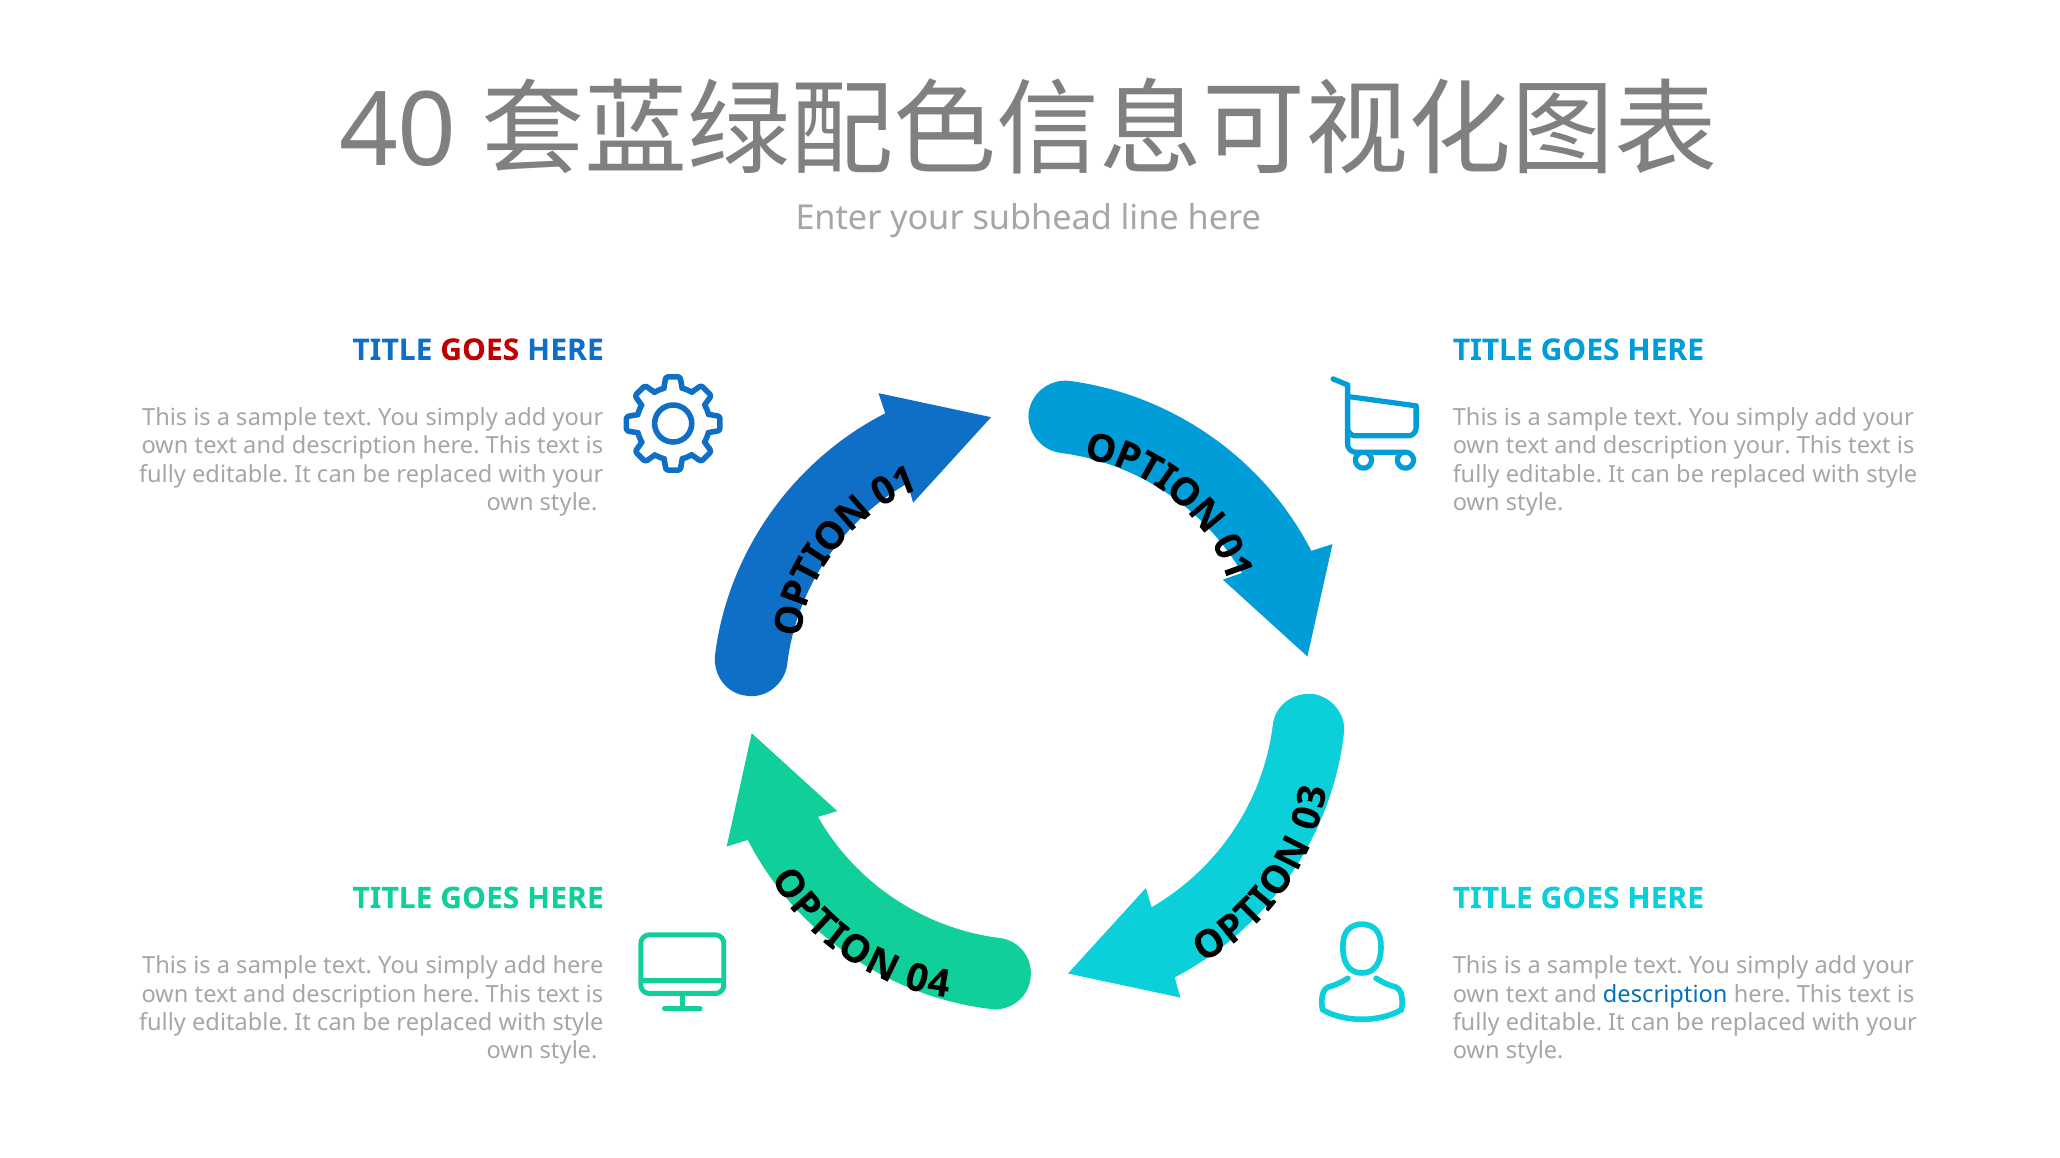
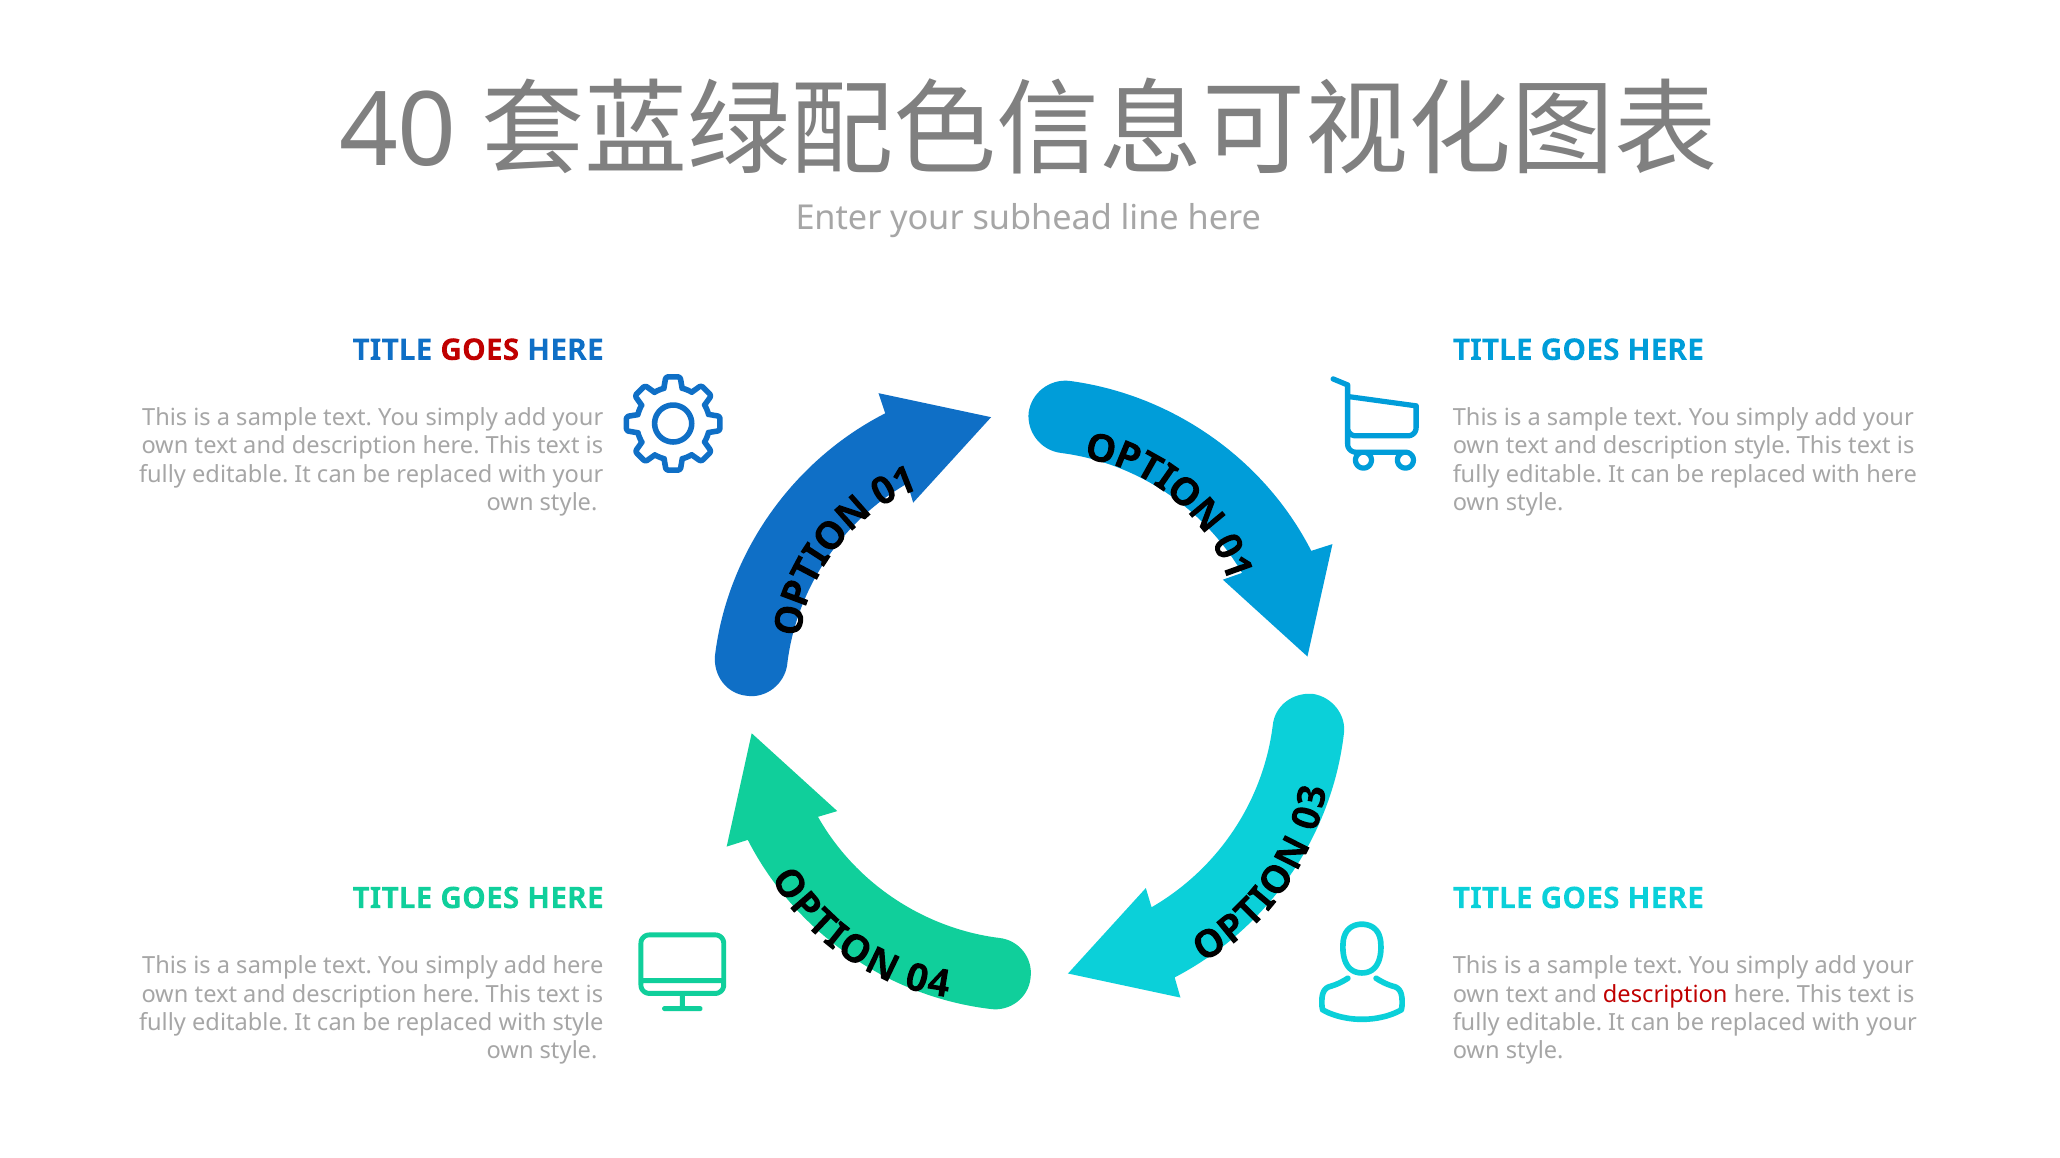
description your: your -> style
style at (1892, 475): style -> here
description at (1665, 995) colour: blue -> red
